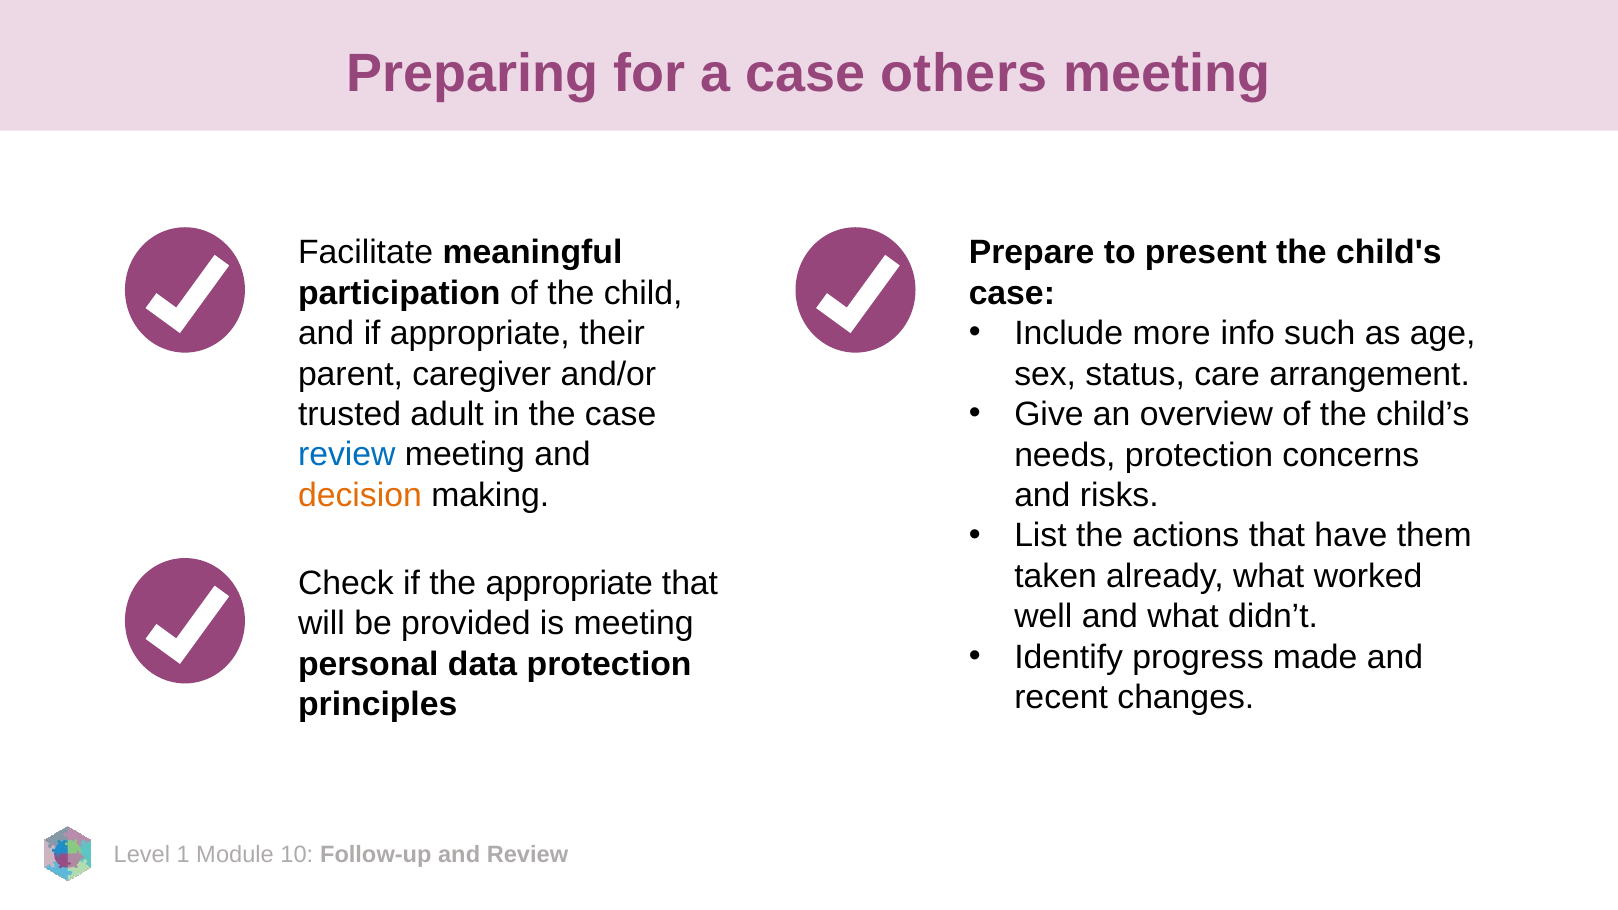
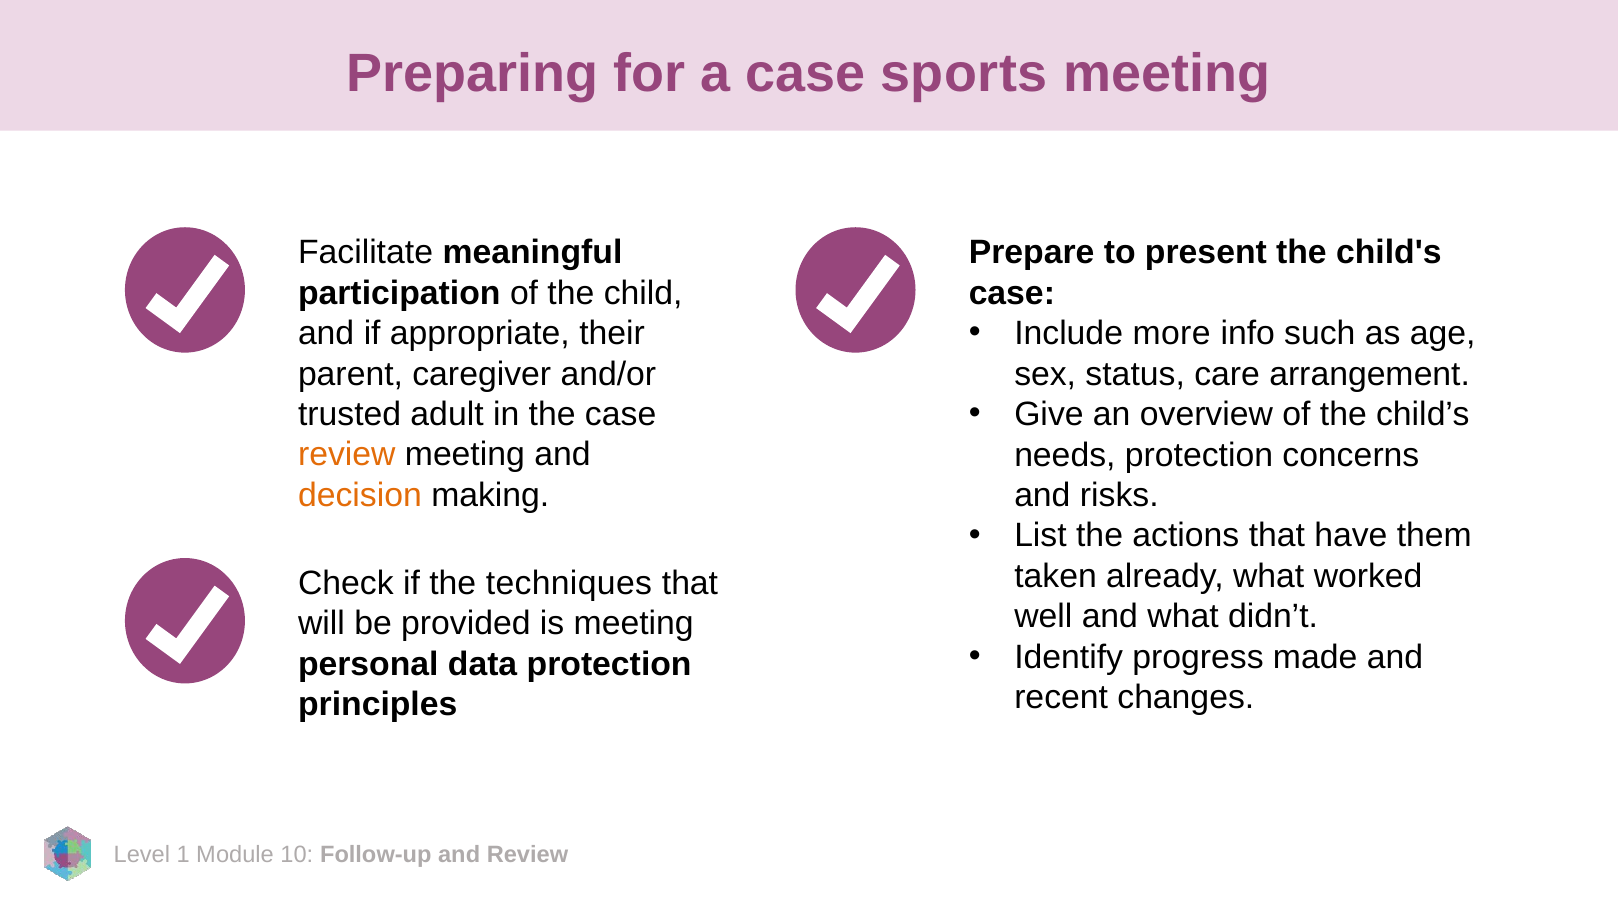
others: others -> sports
review at (347, 455) colour: blue -> orange
the appropriate: appropriate -> techniques
